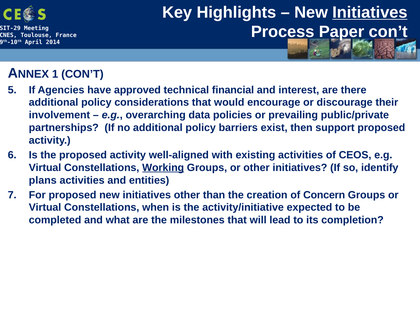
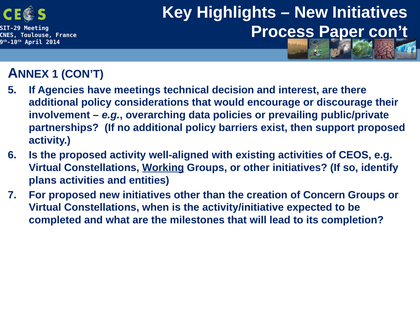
Initiatives at (370, 12) underline: present -> none
approved: approved -> meetings
financial: financial -> decision
